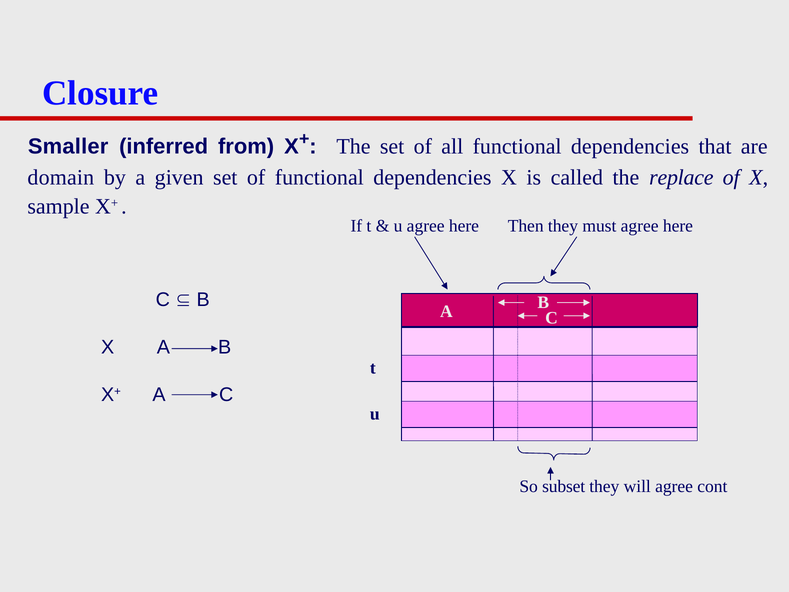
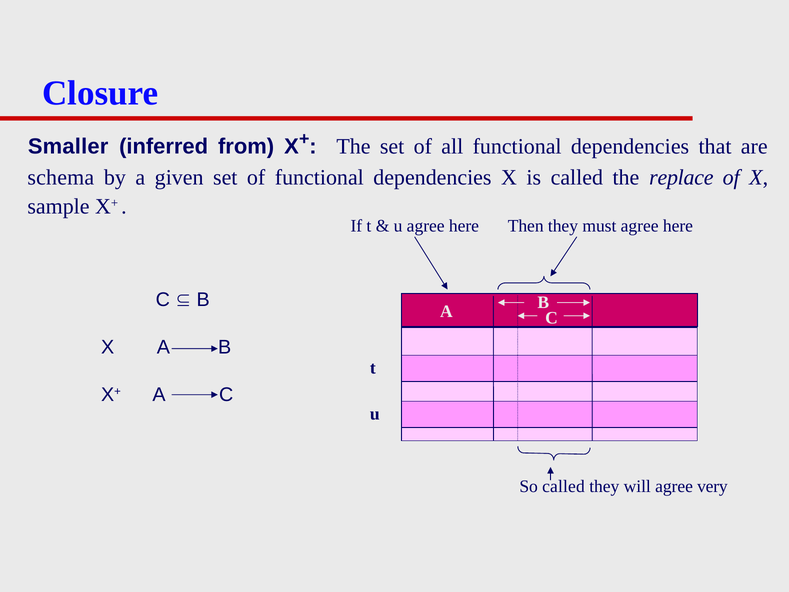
domain: domain -> schema
So subset: subset -> called
cont: cont -> very
